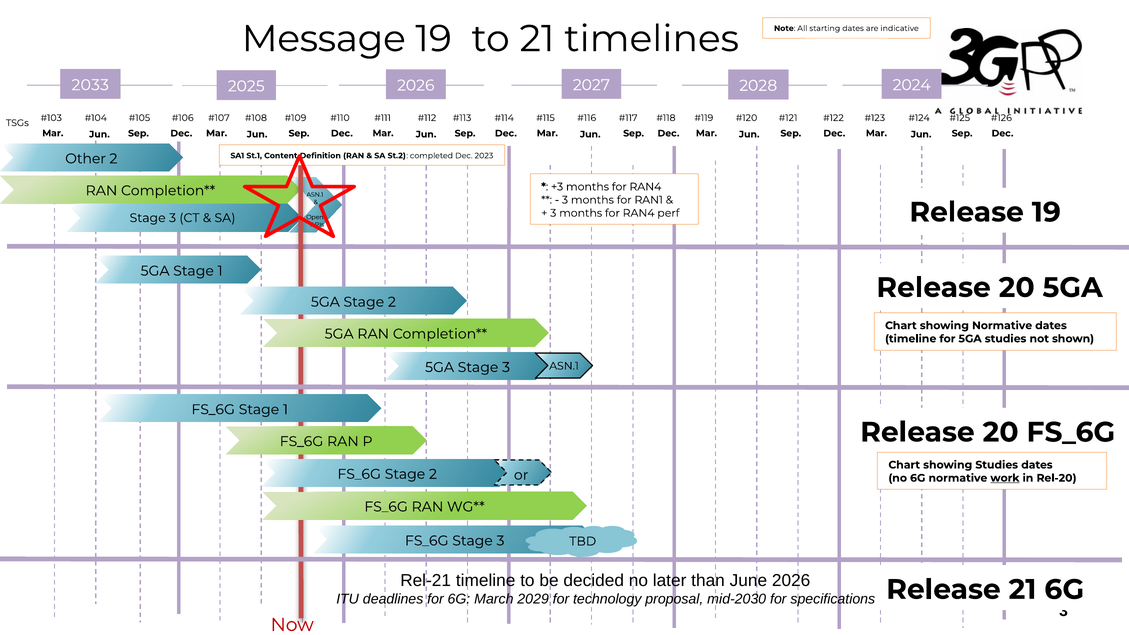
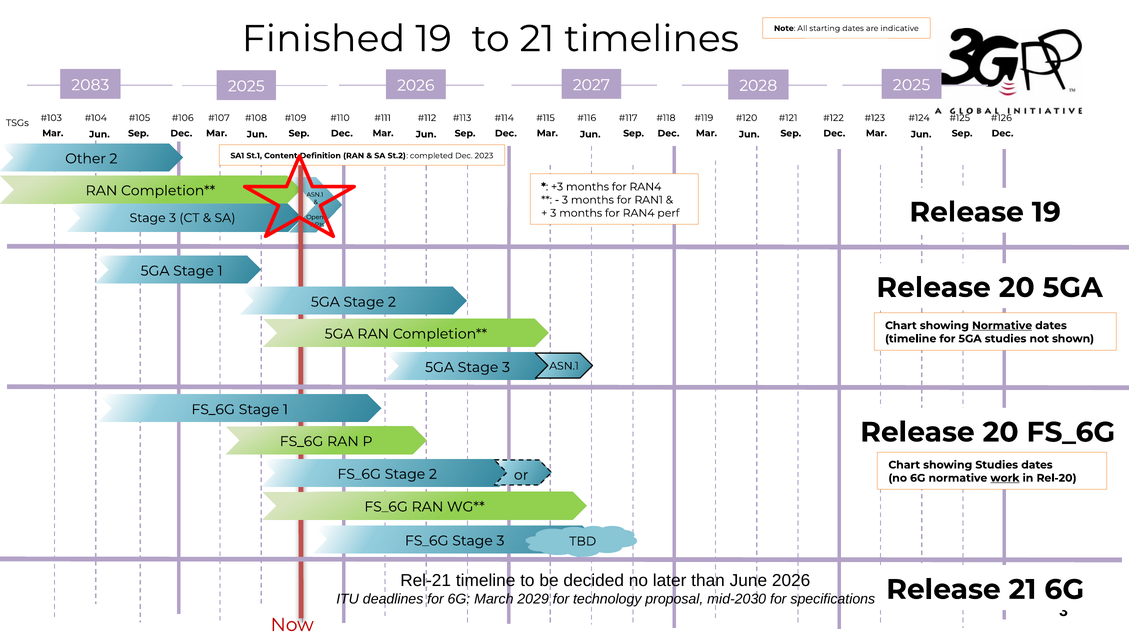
Message: Message -> Finished
2033: 2033 -> 2083
2027 2024: 2024 -> 2025
Normative at (1002, 326) underline: none -> present
